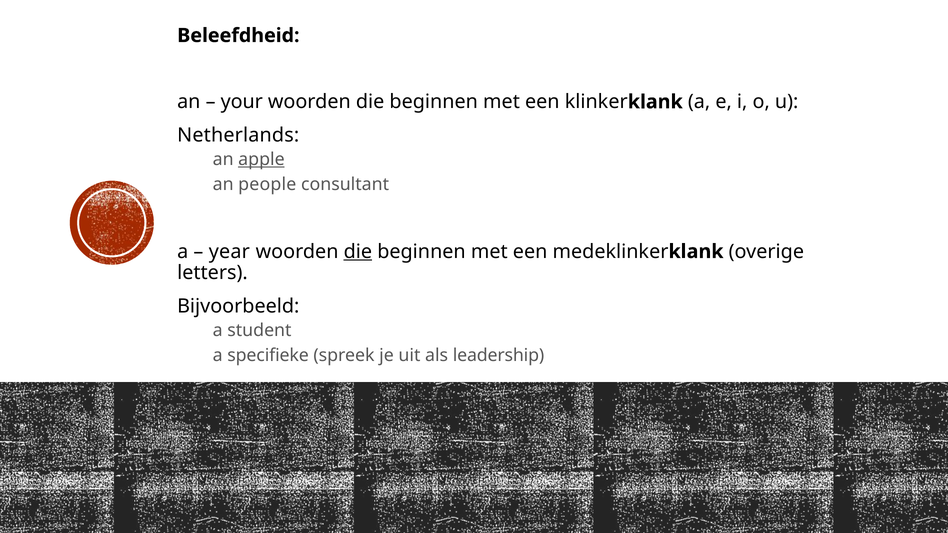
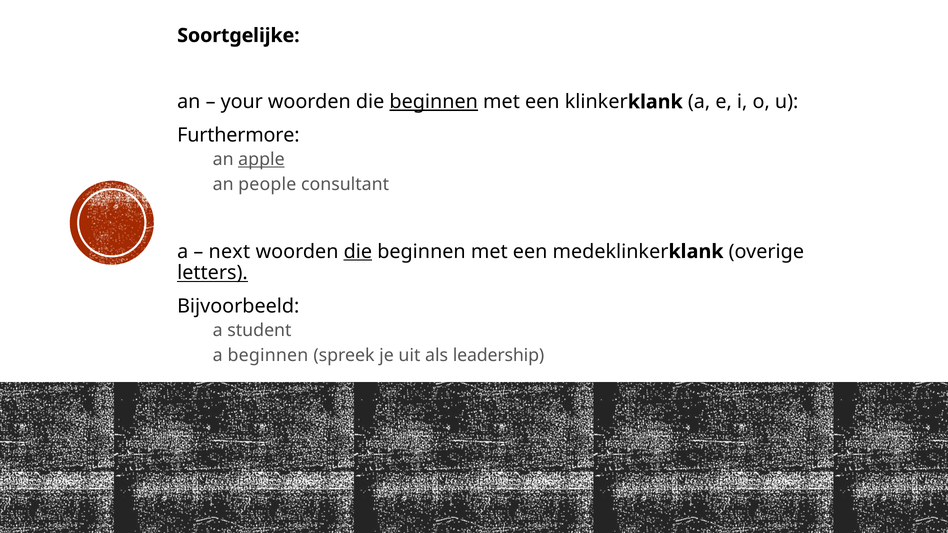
Beleefdheid: Beleefdheid -> Soortgelijke
beginnen at (434, 102) underline: none -> present
Netherlands: Netherlands -> Furthermore
year: year -> next
letters underline: none -> present
a specifieke: specifieke -> beginnen
